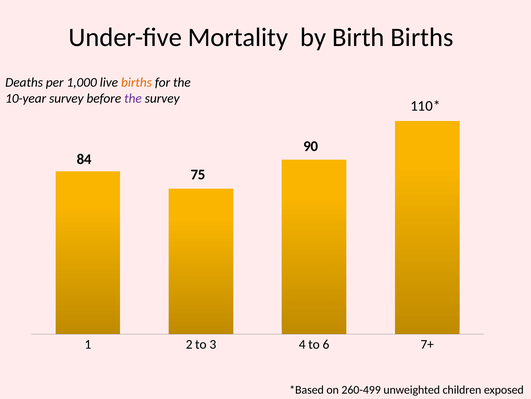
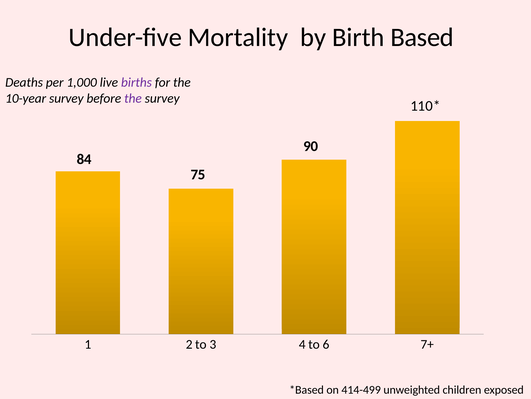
Birth Births: Births -> Based
births at (136, 82) colour: orange -> purple
260-499: 260-499 -> 414-499
